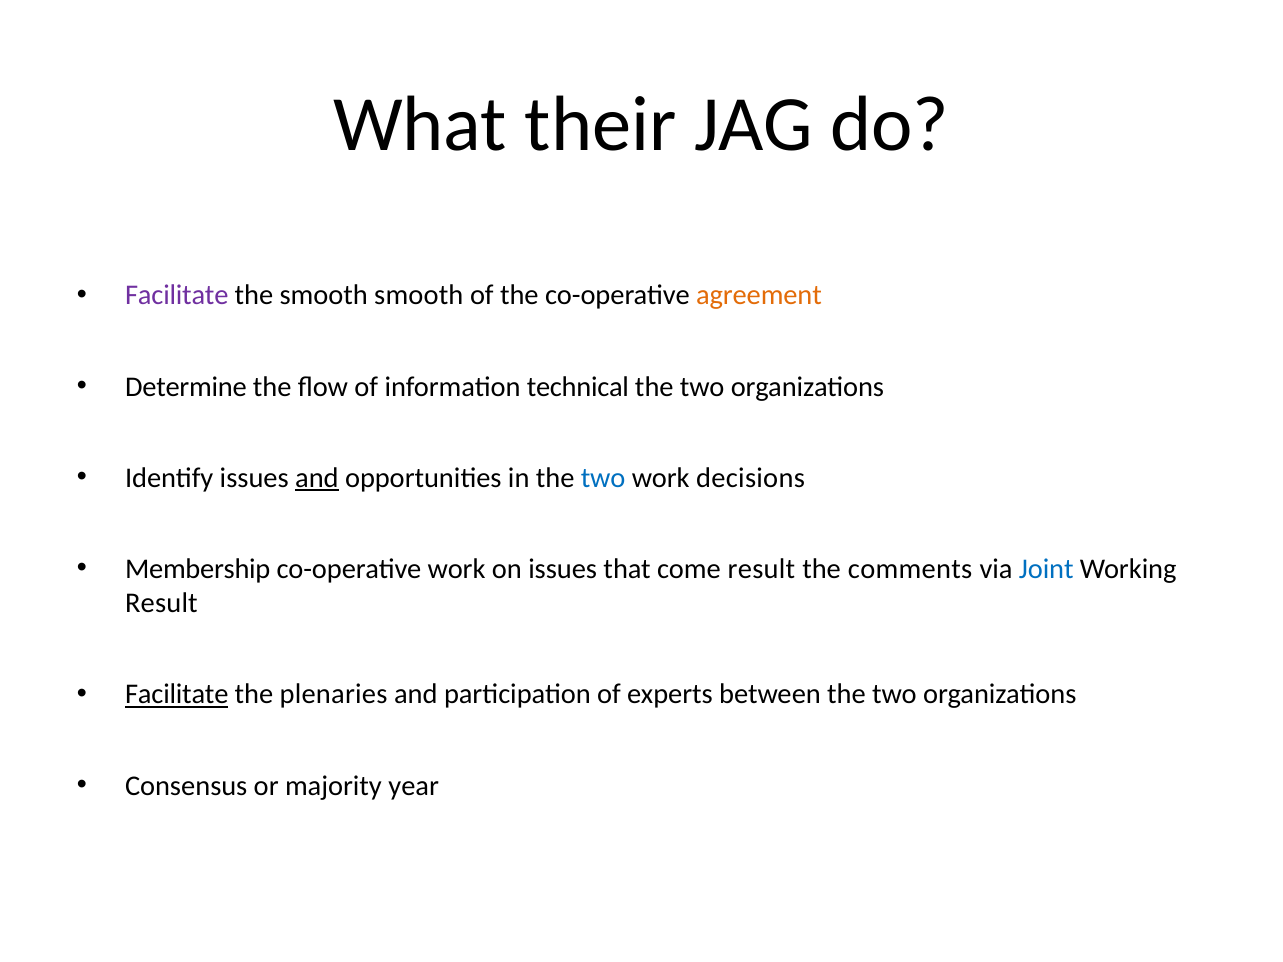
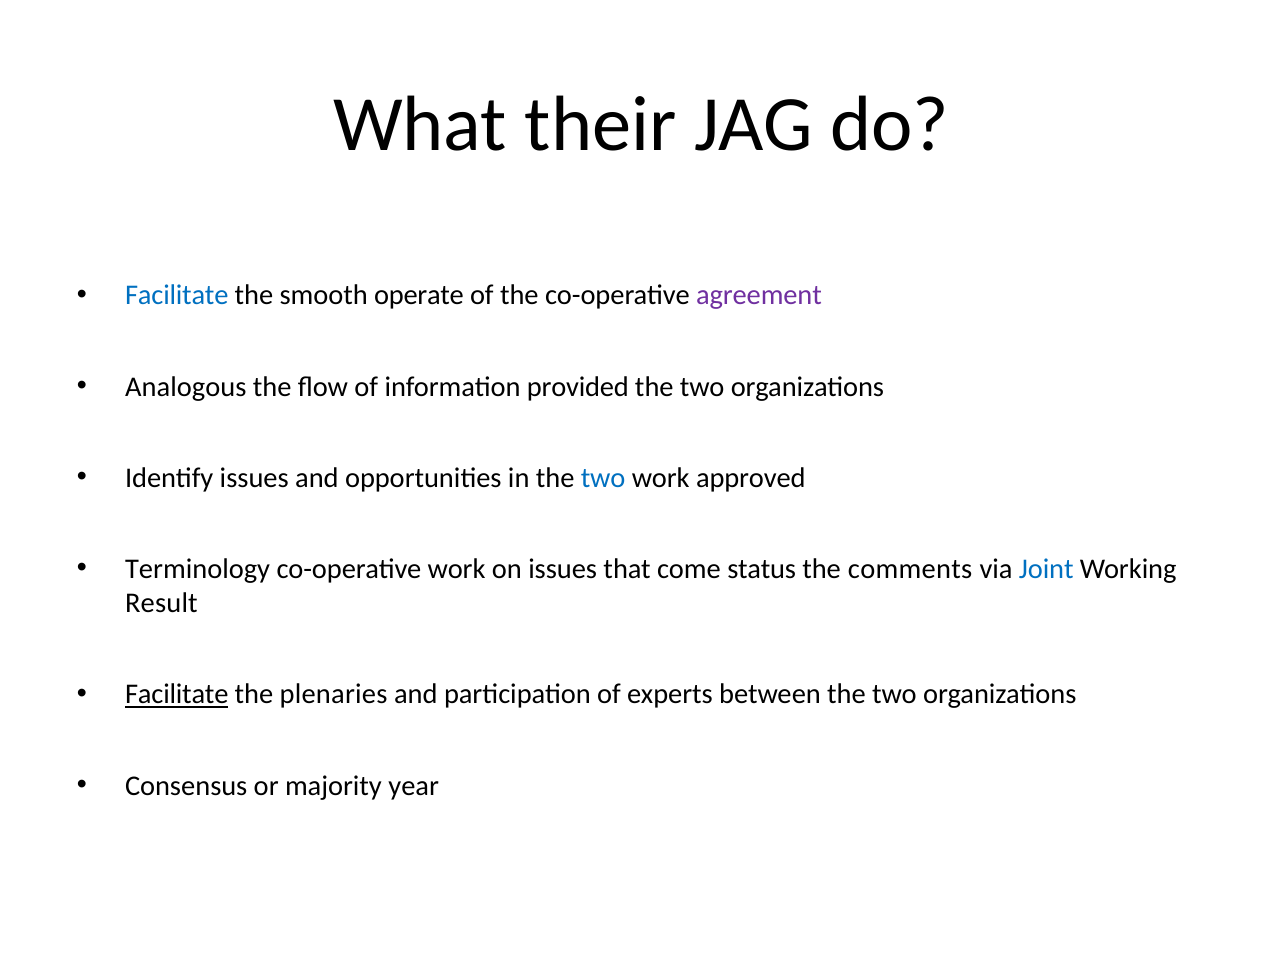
Facilitate at (177, 296) colour: purple -> blue
smooth smooth: smooth -> operate
agreement colour: orange -> purple
Determine: Determine -> Analogous
technical: technical -> provided
and at (317, 478) underline: present -> none
decisions: decisions -> approved
Membership: Membership -> Terminology
come result: result -> status
